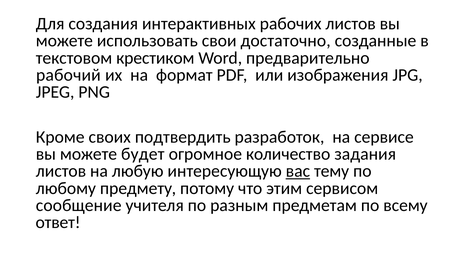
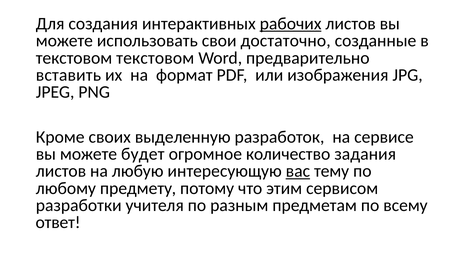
рабочих underline: none -> present
текстовом крестиком: крестиком -> текстовом
рабочий: рабочий -> вставить
подтвердить: подтвердить -> выделенную
сообщение: сообщение -> разработки
